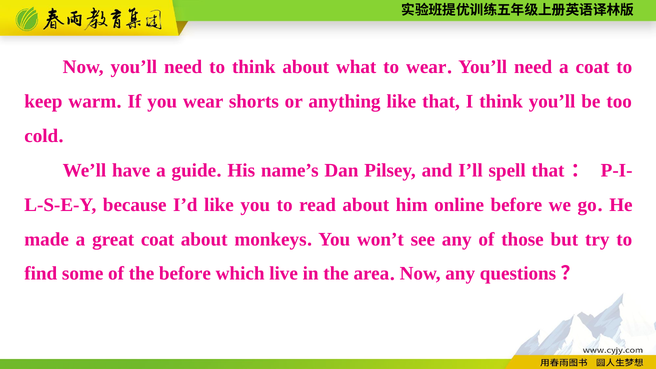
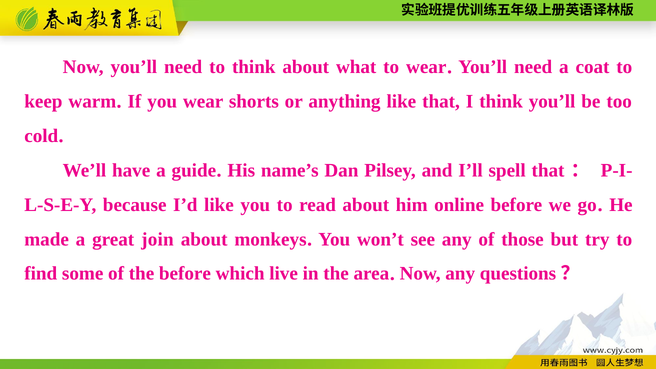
great coat: coat -> join
